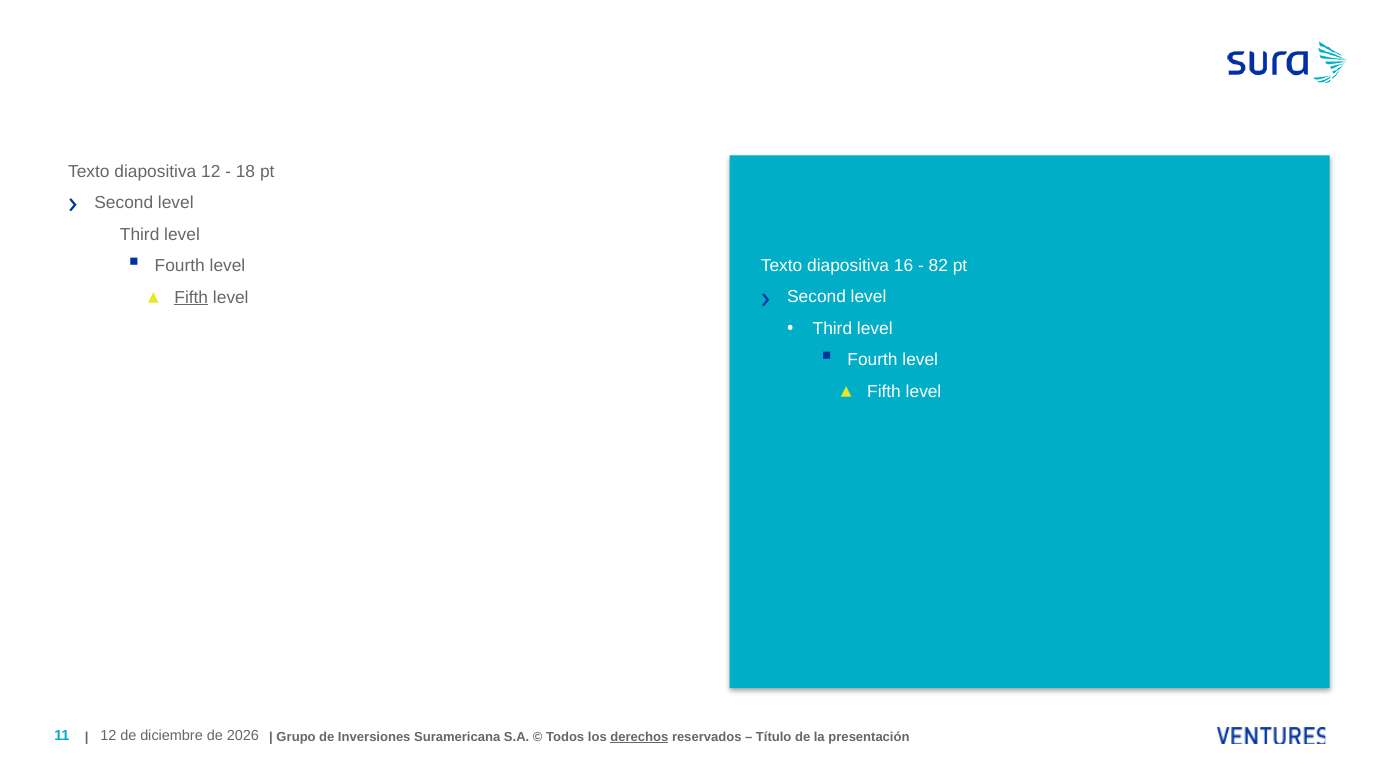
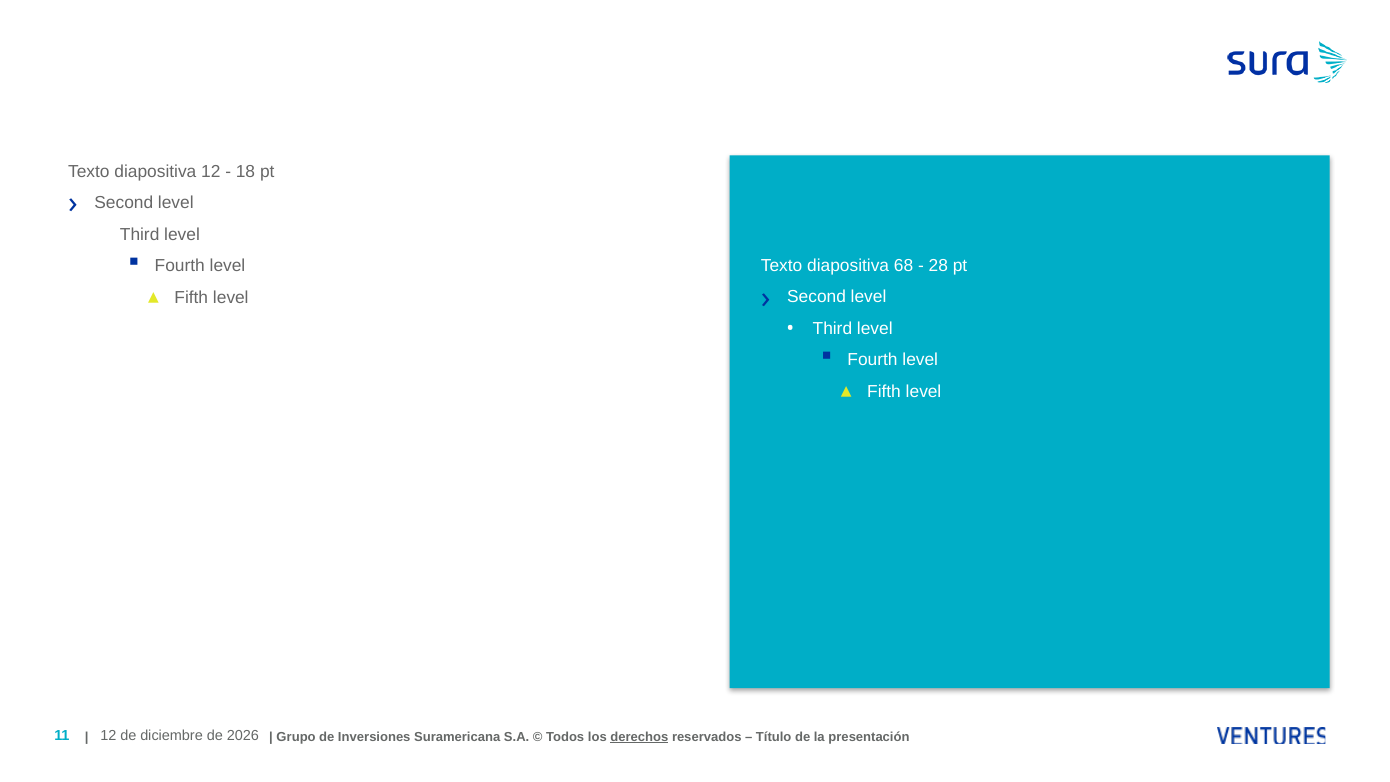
16: 16 -> 68
82: 82 -> 28
Fifth at (191, 297) underline: present -> none
